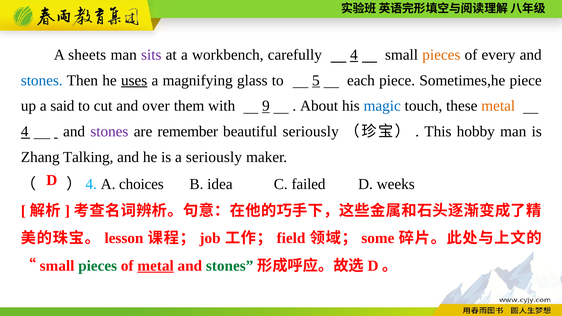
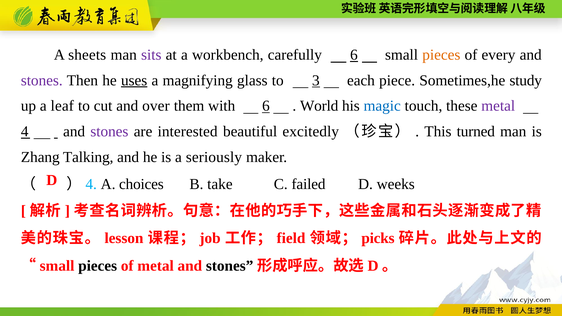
carefully 4: 4 -> 6
stones at (42, 80) colour: blue -> purple
5: 5 -> 3
Sometimes,he piece: piece -> study
said: said -> leaf
with 9: 9 -> 6
About: About -> World
metal at (498, 106) colour: orange -> purple
remember: remember -> interested
beautiful seriously: seriously -> excitedly
hobby: hobby -> turned
idea: idea -> take
some: some -> picks
pieces at (98, 266) colour: green -> black
metal at (156, 266) underline: present -> none
stones at (230, 266) colour: green -> black
